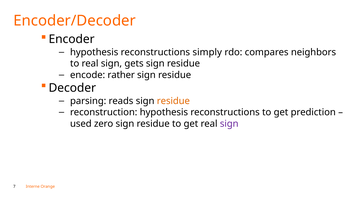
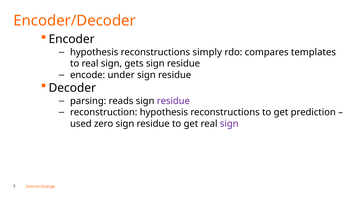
neighbors: neighbors -> templates
rather: rather -> under
residue at (173, 101) colour: orange -> purple
